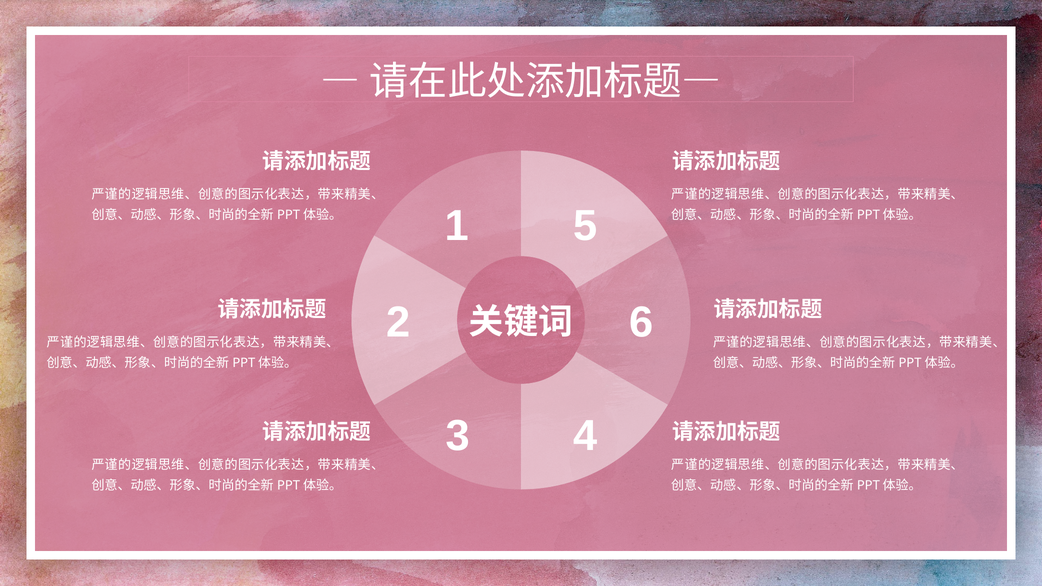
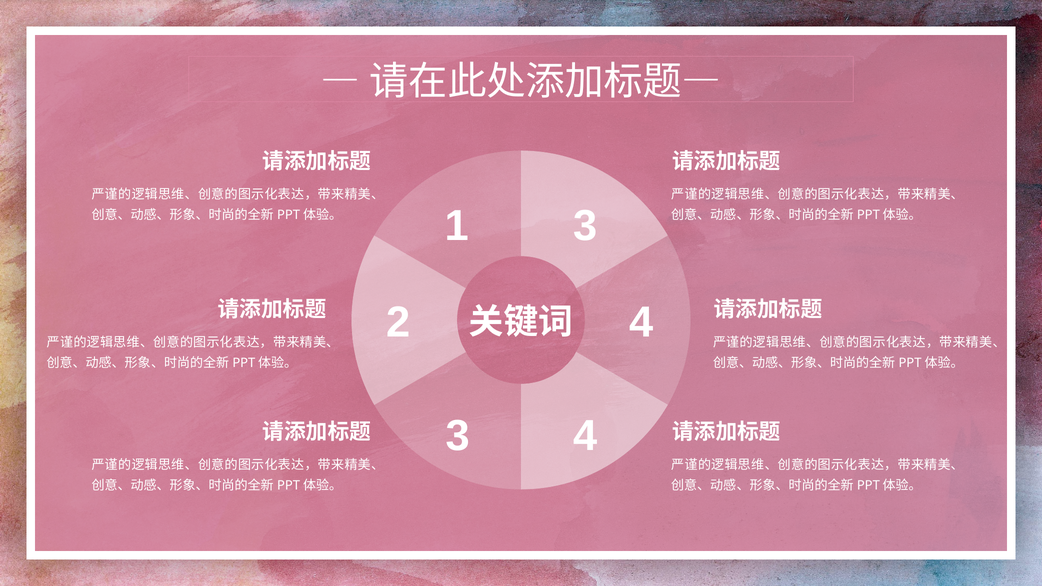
1 5: 5 -> 3
2 6: 6 -> 4
